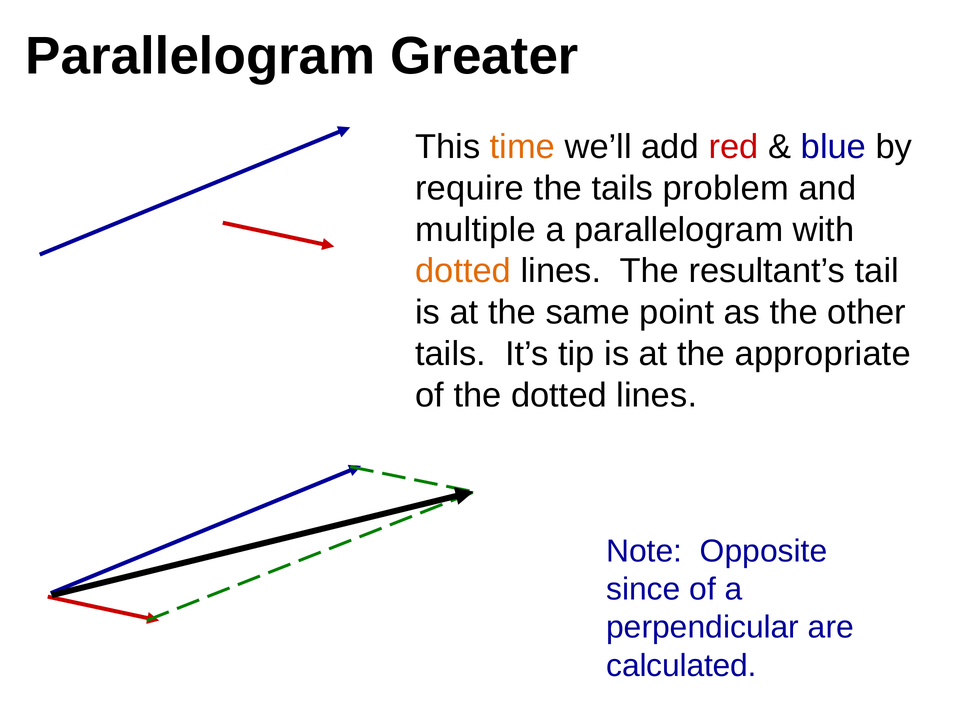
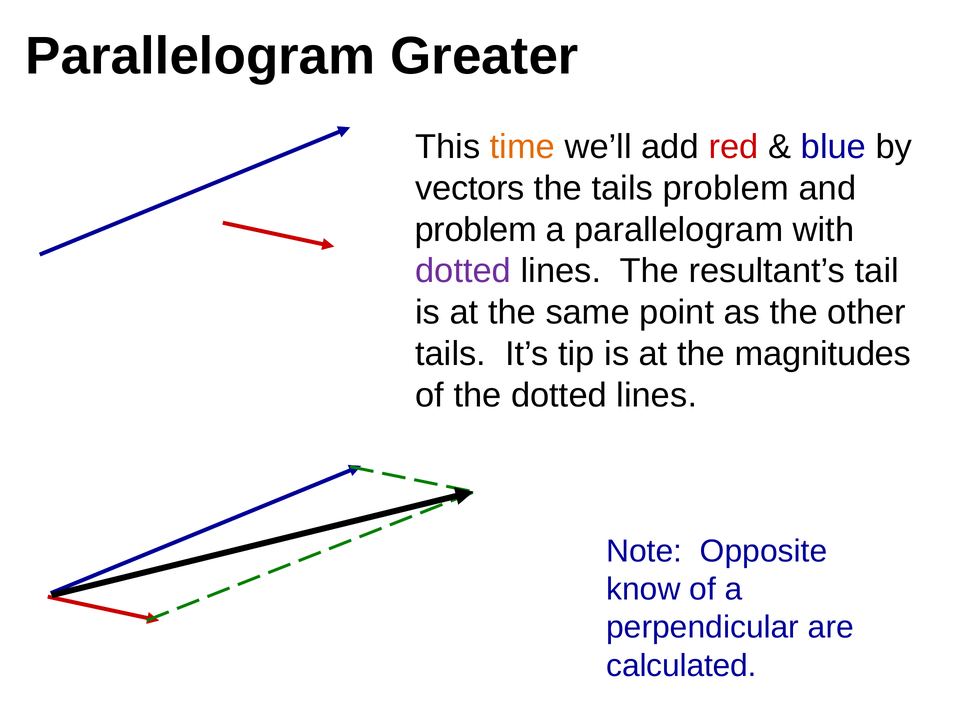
require: require -> vectors
multiple at (475, 230): multiple -> problem
dotted at (463, 271) colour: orange -> purple
appropriate: appropriate -> magnitudes
since: since -> know
